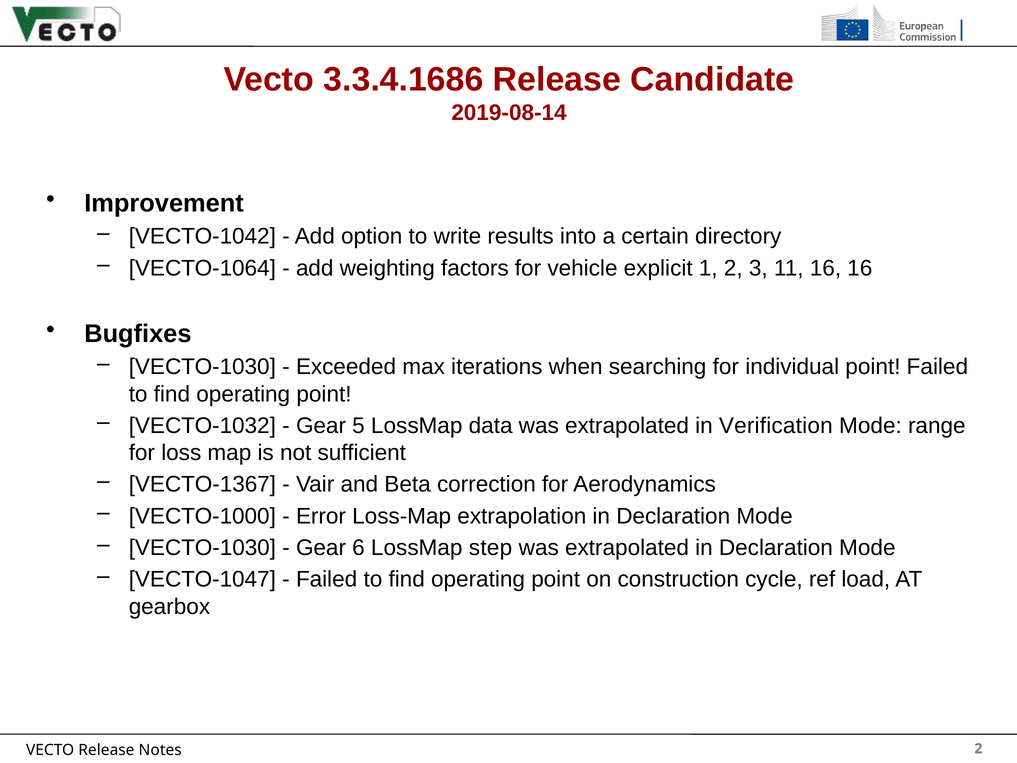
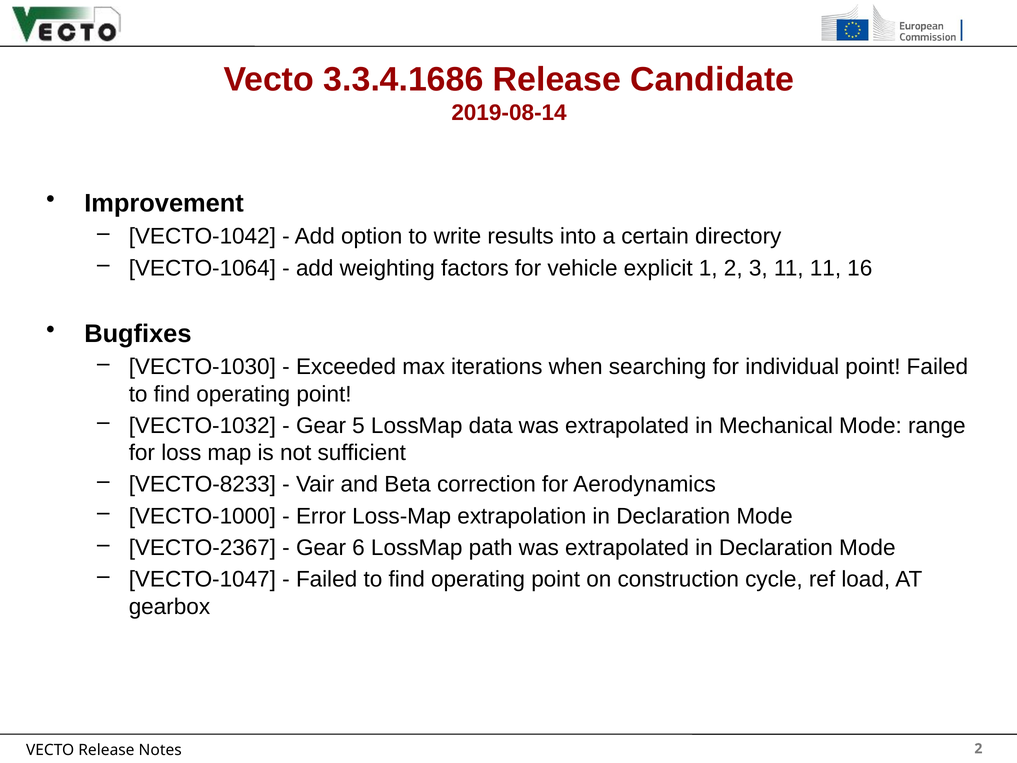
11 16: 16 -> 11
Verification: Verification -> Mechanical
VECTO-1367: VECTO-1367 -> VECTO-8233
VECTO-1030 at (202, 548): VECTO-1030 -> VECTO-2367
step: step -> path
